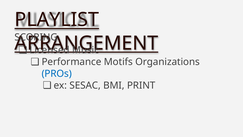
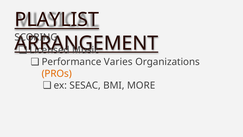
Motifs: Motifs -> Varies
PROs colour: blue -> orange
PRINT: PRINT -> MORE
